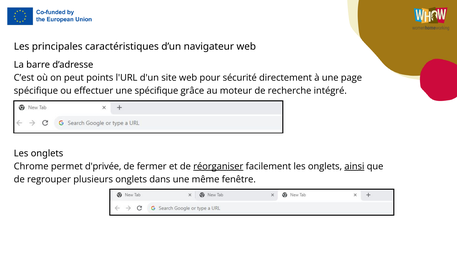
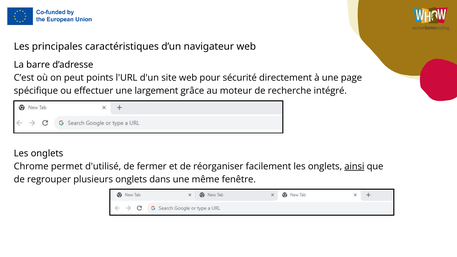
une spécifique: spécifique -> largement
d'privée: d'privée -> d'utilisé
réorganiser underline: present -> none
